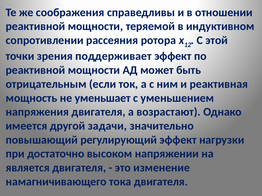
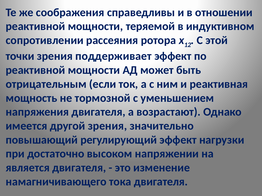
уменьшает: уменьшает -> тормозной
другой задачи: задачи -> зрения
